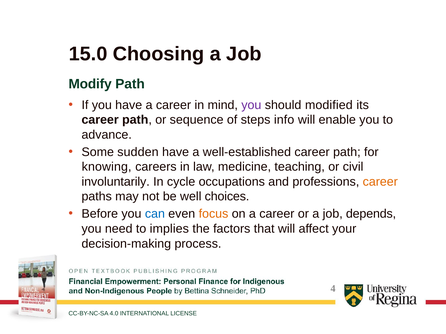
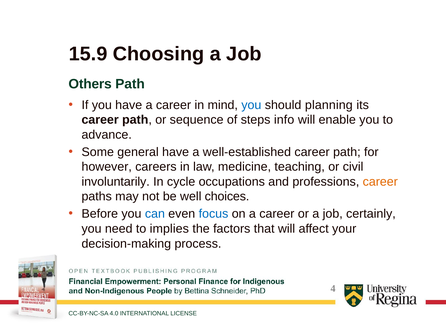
15.0: 15.0 -> 15.9
Modify: Modify -> Others
you at (251, 105) colour: purple -> blue
modified: modified -> planning
sudden: sudden -> general
knowing: knowing -> however
focus colour: orange -> blue
depends: depends -> certainly
